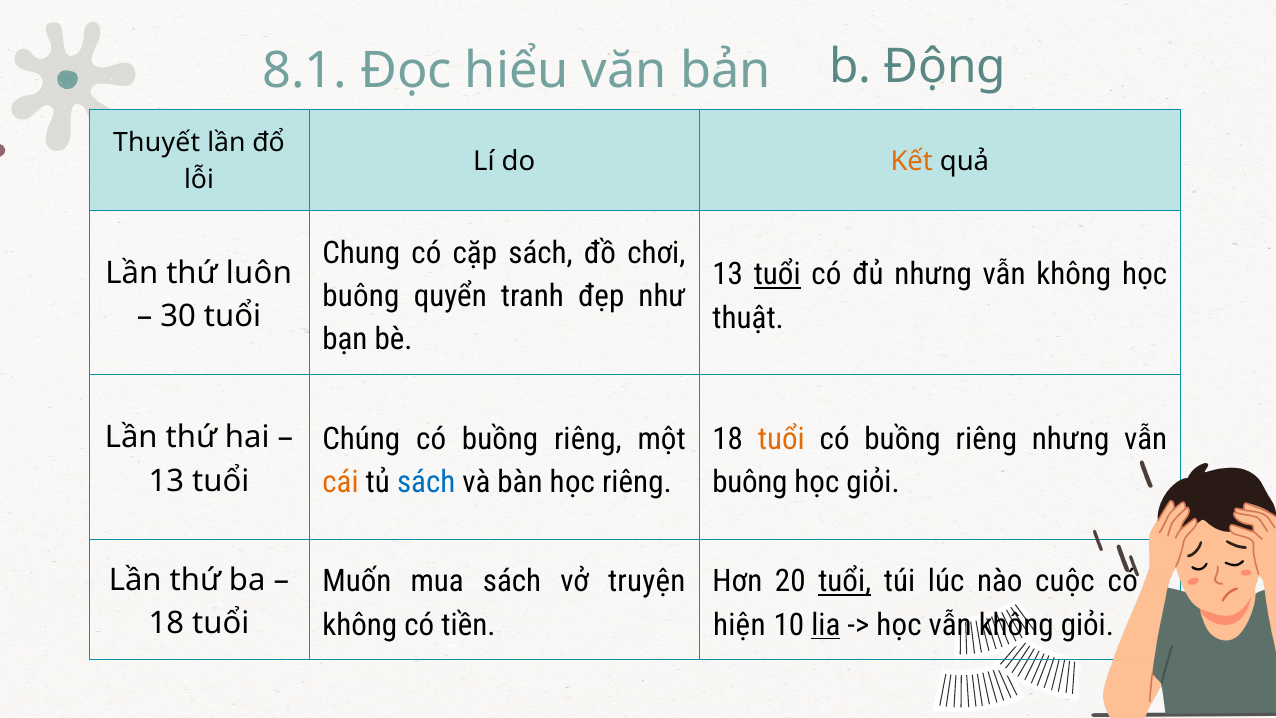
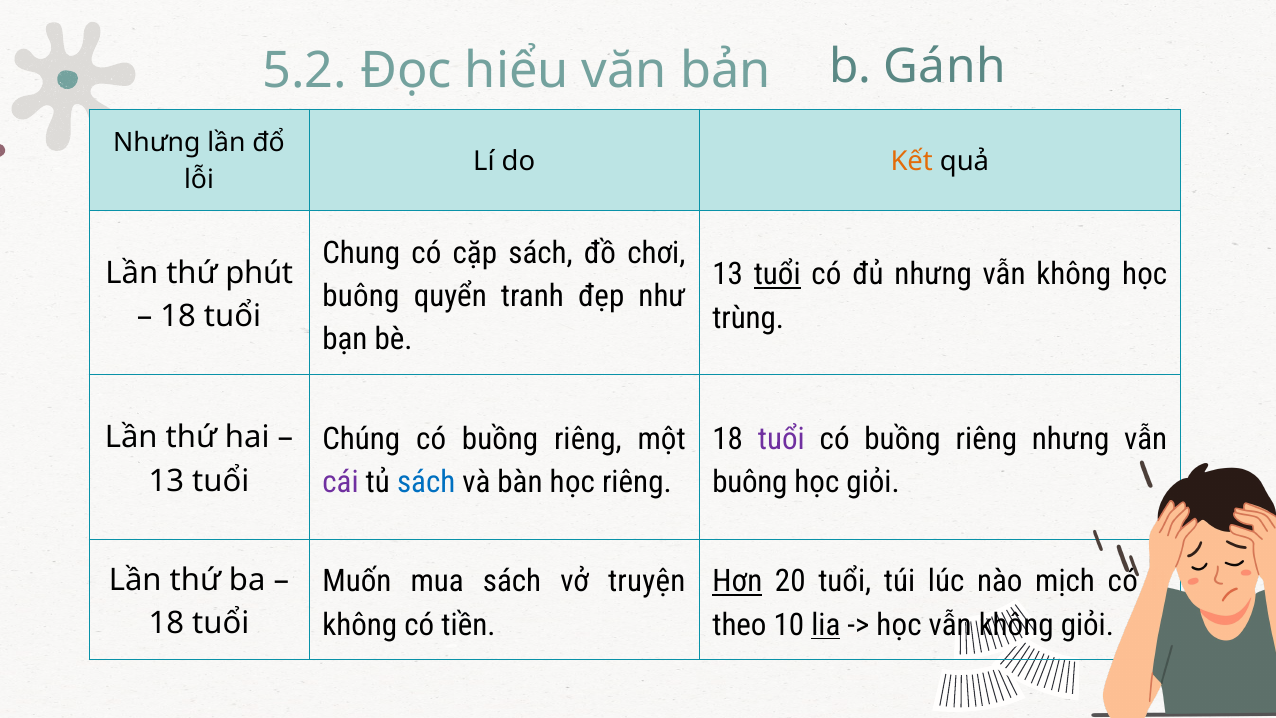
8.1: 8.1 -> 5.2
Động: Động -> Gánh
Thuyết at (157, 143): Thuyết -> Nhưng
luôn: luôn -> phút
thuật: thuật -> trùng
30 at (178, 316): 30 -> 18
tuổi at (781, 439) colour: orange -> purple
cái colour: orange -> purple
Hơn underline: none -> present
tuổi at (845, 582) underline: present -> none
cuộc: cuộc -> mịch
hiện: hiện -> theo
